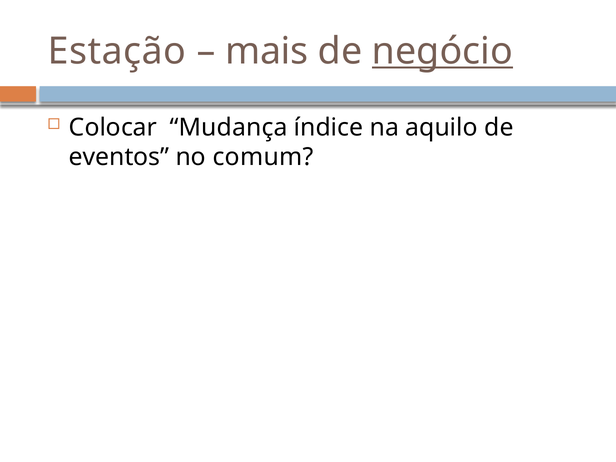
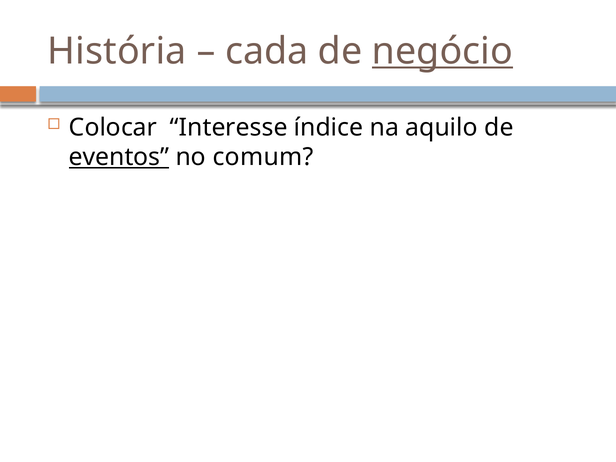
Estação: Estação -> História
mais: mais -> cada
Mudança: Mudança -> Interesse
eventos underline: none -> present
